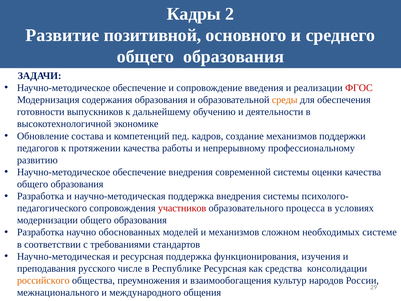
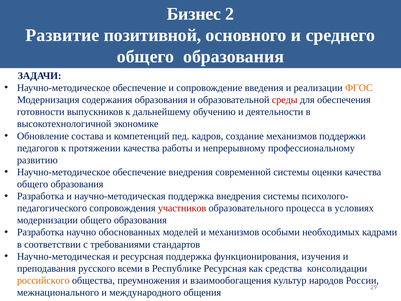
Кадры: Кадры -> Бизнес
ФГОС colour: red -> orange
среды colour: orange -> red
сложном: сложном -> особыми
системе: системе -> кадрами
числе: числе -> всеми
